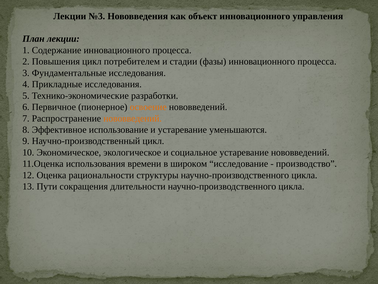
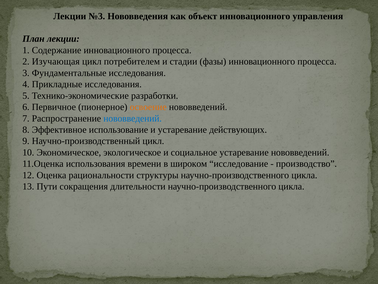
Повышения: Повышения -> Изучающая
нововведений at (133, 118) colour: orange -> blue
уменьшаются: уменьшаются -> действующих
